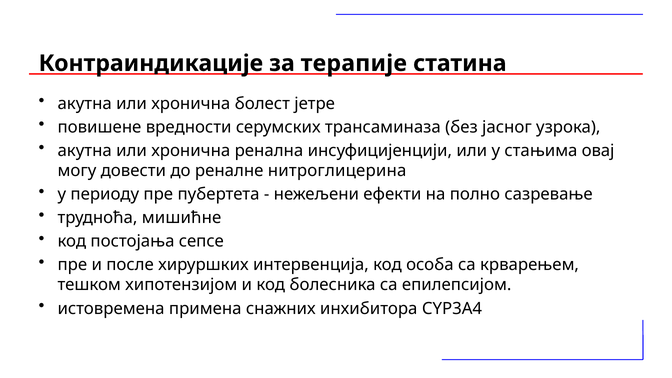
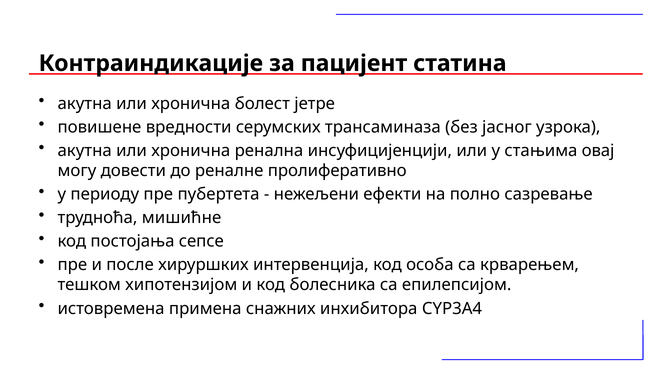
терапије: терапије -> пацијент
нитроглицерина: нитроглицерина -> пролиферативно
